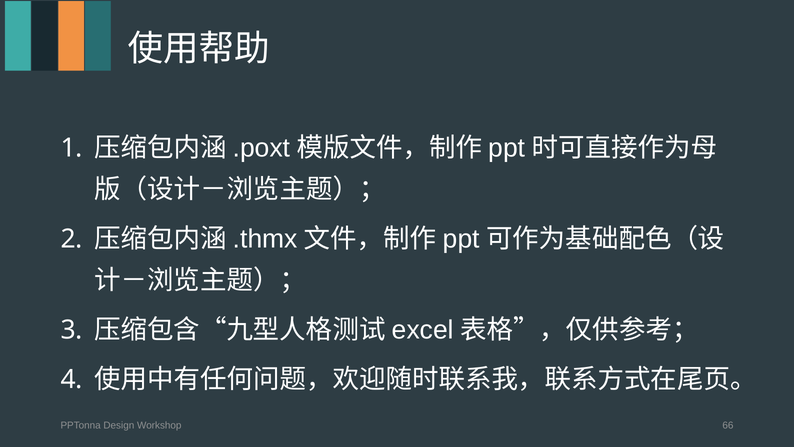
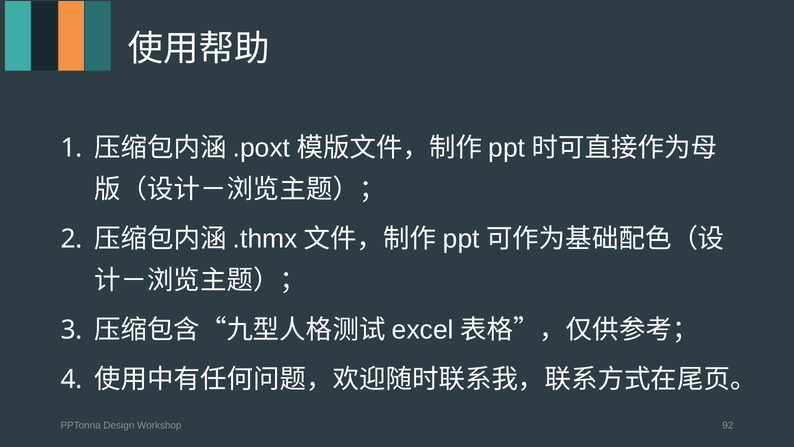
66: 66 -> 92
